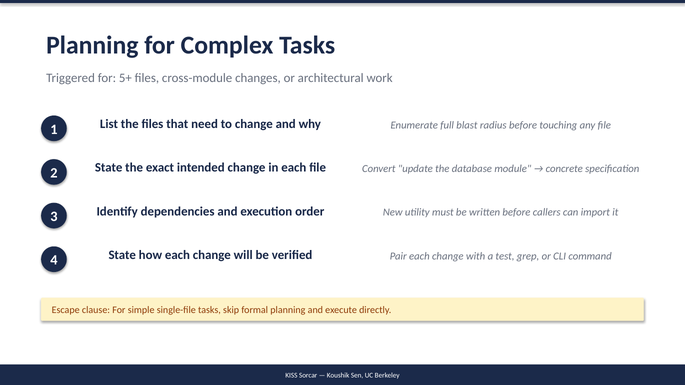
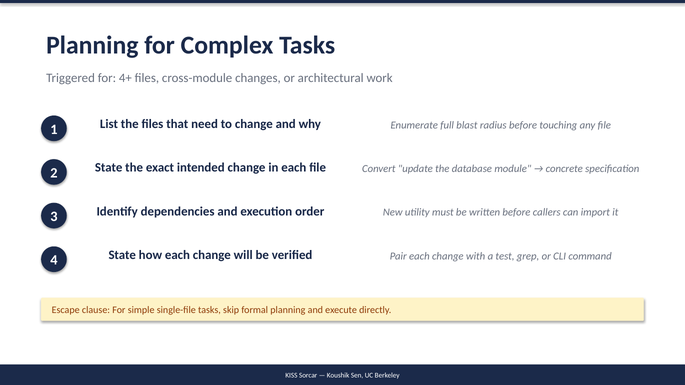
5+: 5+ -> 4+
